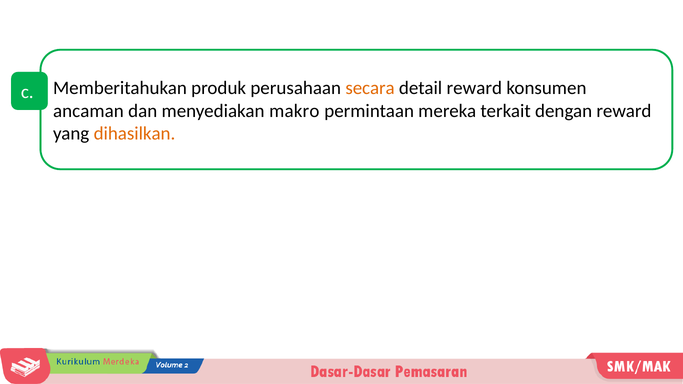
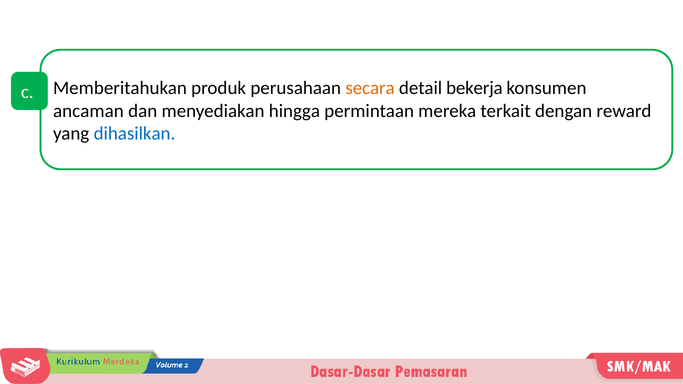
detail reward: reward -> bekerja
makro: makro -> hingga
dihasilkan colour: orange -> blue
